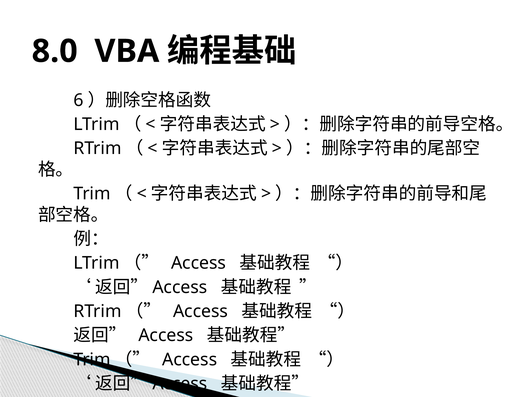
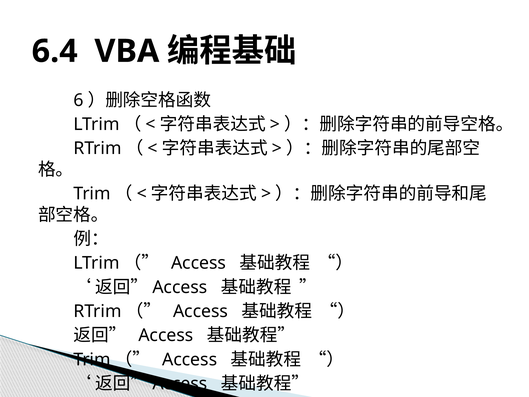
8.0: 8.0 -> 6.4
